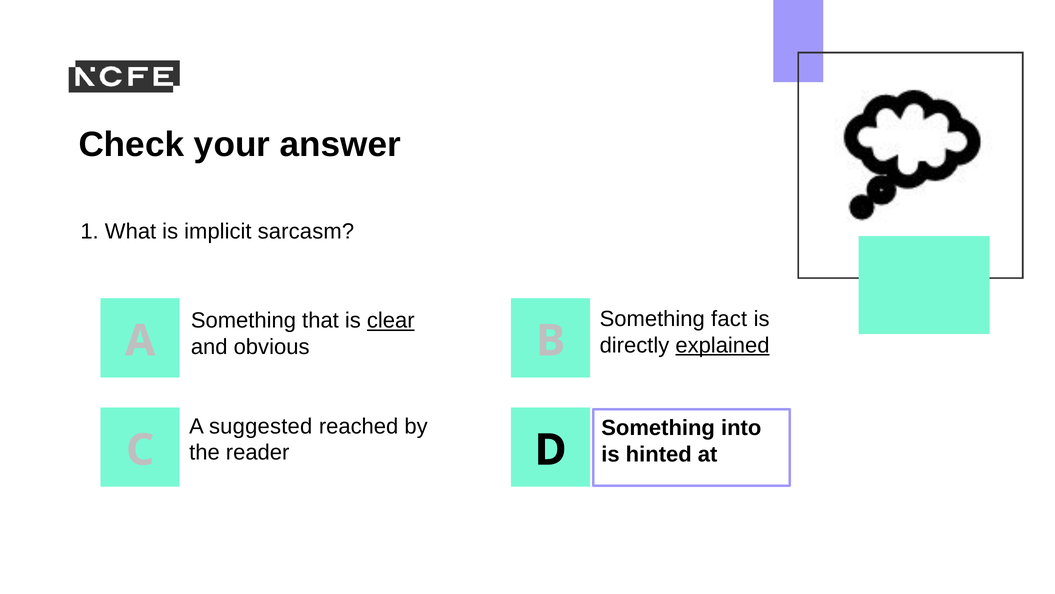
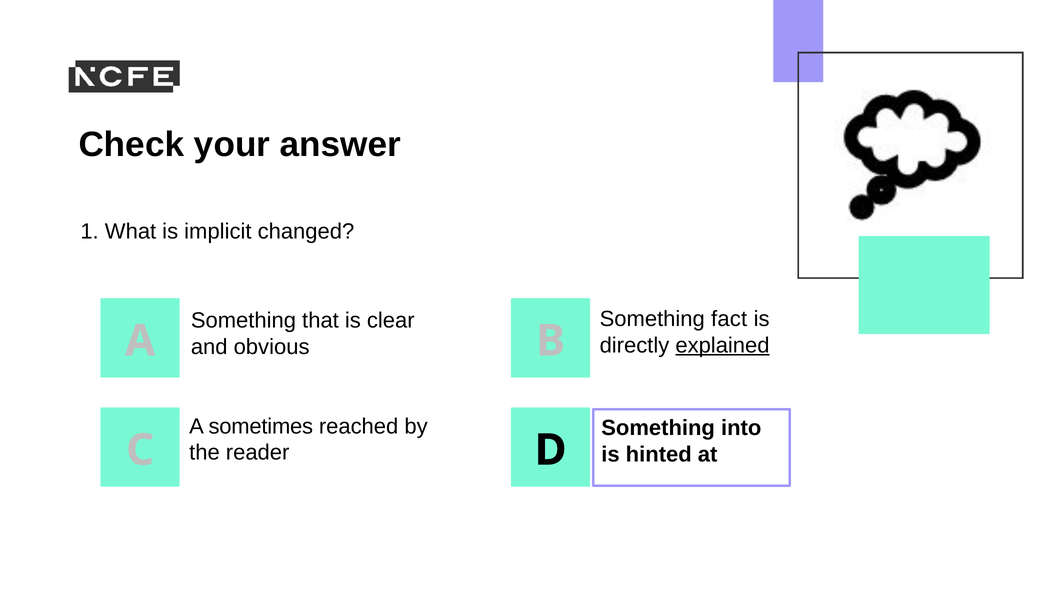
sarcasm: sarcasm -> changed
clear underline: present -> none
suggested: suggested -> sometimes
